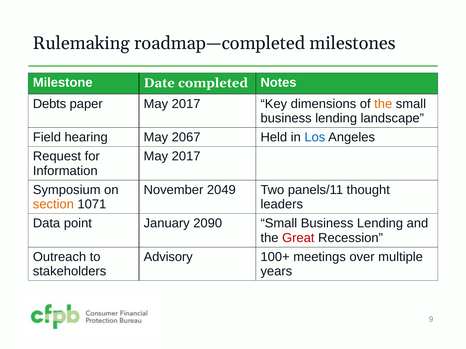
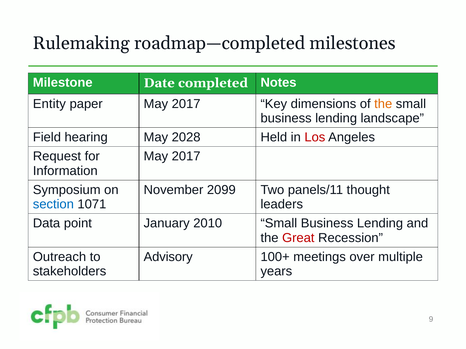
Debts: Debts -> Entity
2067: 2067 -> 2028
Los colour: blue -> red
2049: 2049 -> 2099
section colour: orange -> blue
2090: 2090 -> 2010
